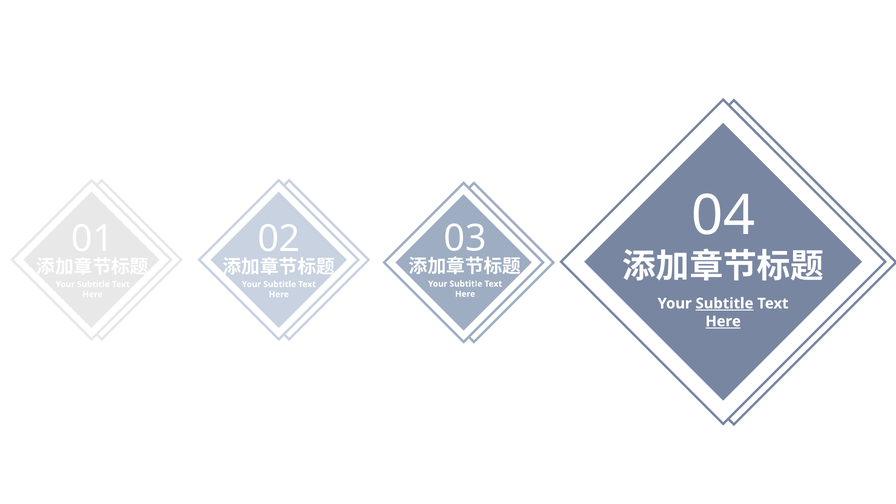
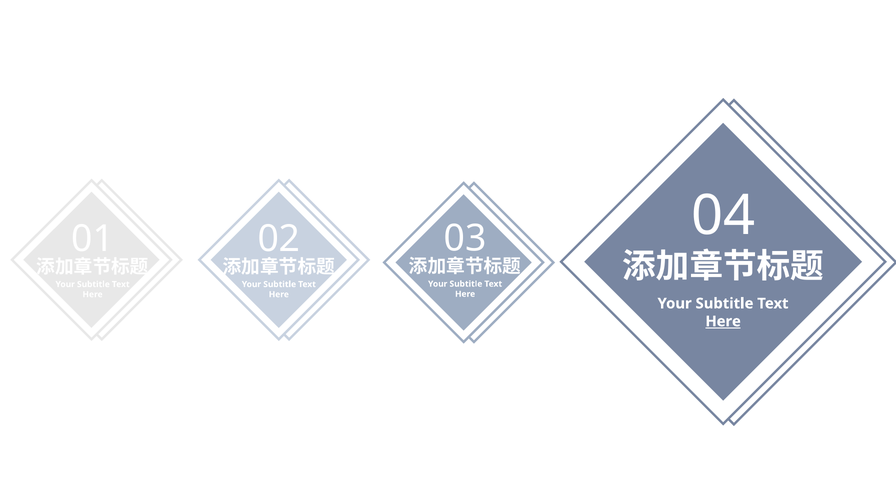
Subtitle at (724, 303) underline: present -> none
